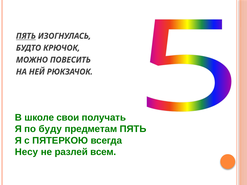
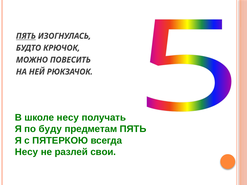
школе свои: свои -> несу
всем: всем -> свои
